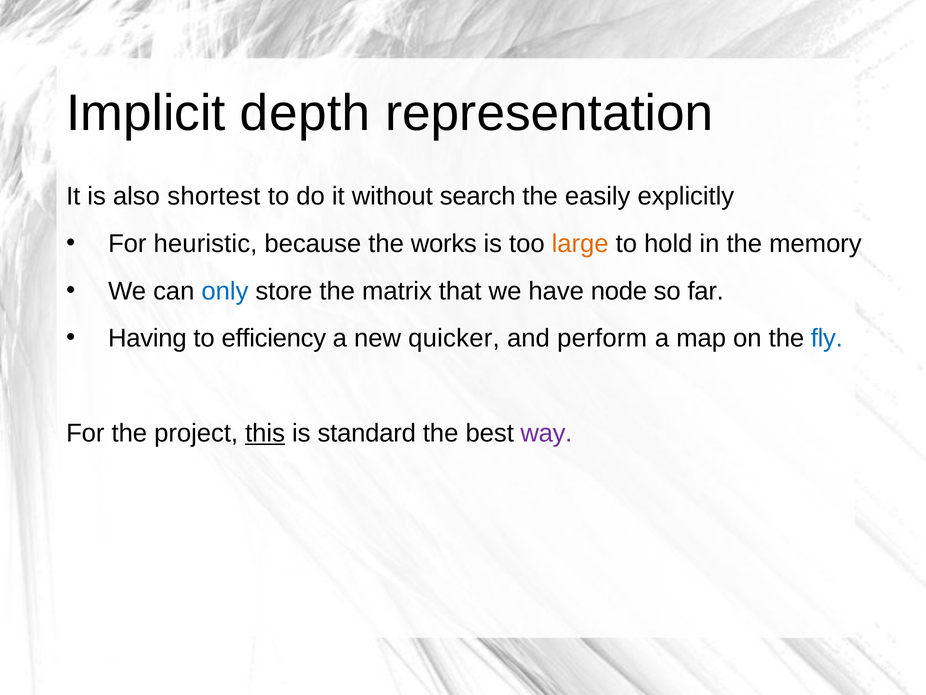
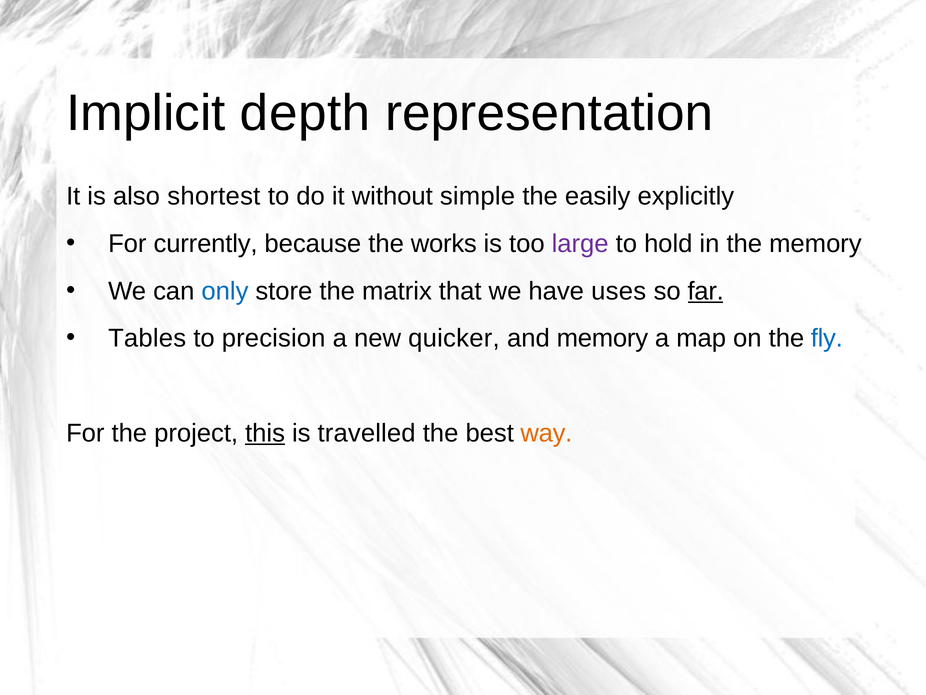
search: search -> simple
heuristic: heuristic -> currently
large colour: orange -> purple
node: node -> uses
far underline: none -> present
Having: Having -> Tables
efficiency: efficiency -> precision
and perform: perform -> memory
standard: standard -> travelled
way colour: purple -> orange
